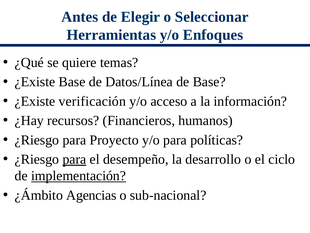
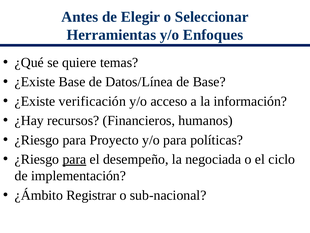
desarrollo: desarrollo -> negociada
implementación underline: present -> none
Agencias: Agencias -> Registrar
